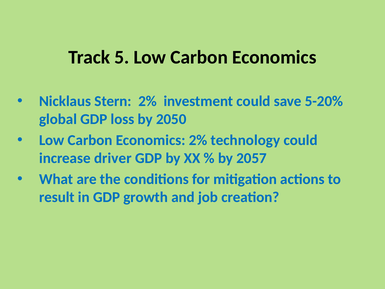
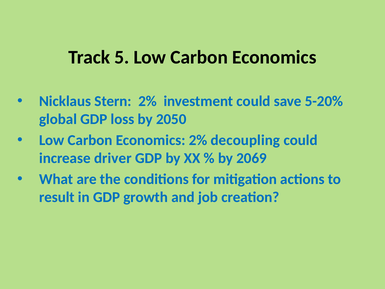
technology: technology -> decoupling
2057: 2057 -> 2069
